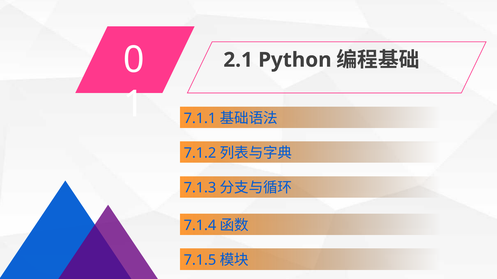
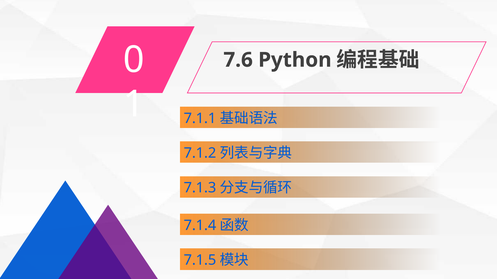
2.1: 2.1 -> 7.6
